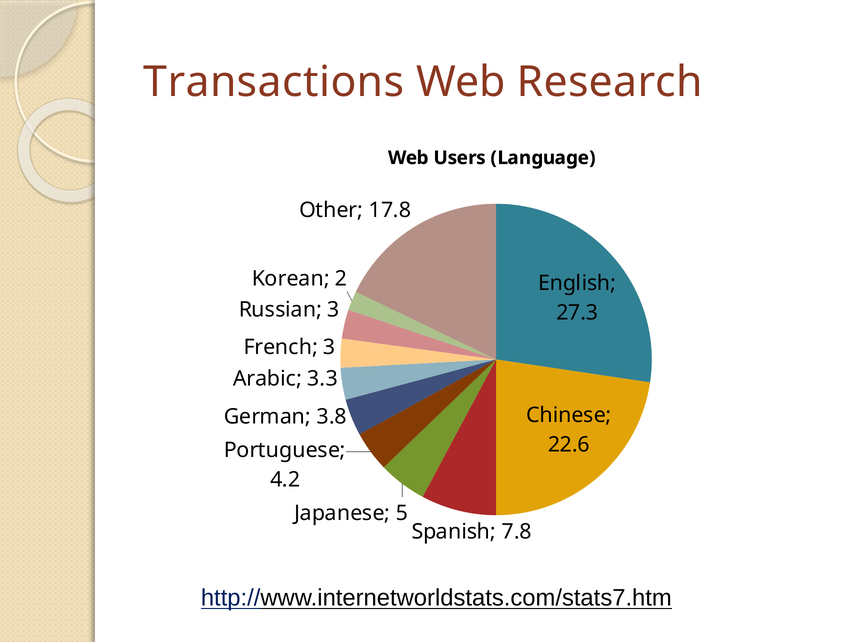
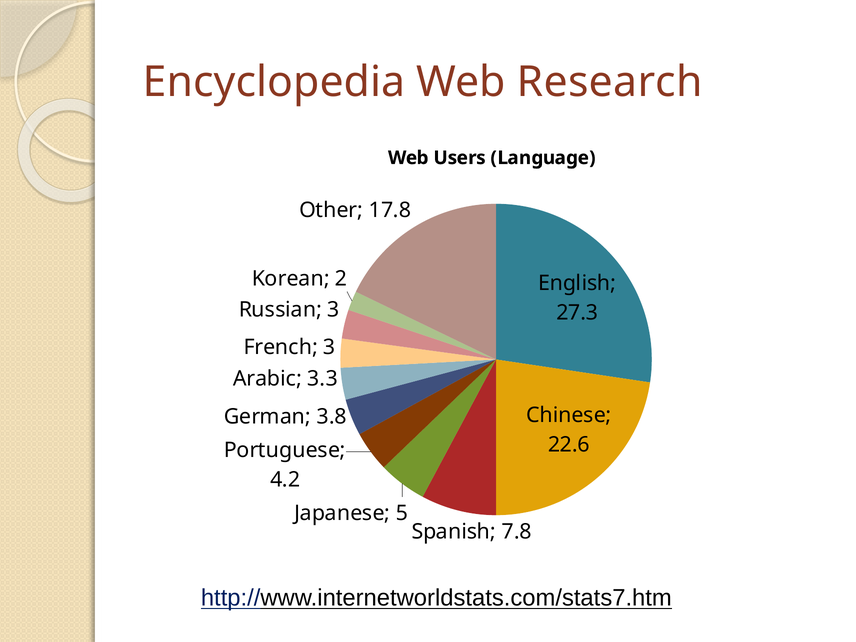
Transactions: Transactions -> Encyclopedia
